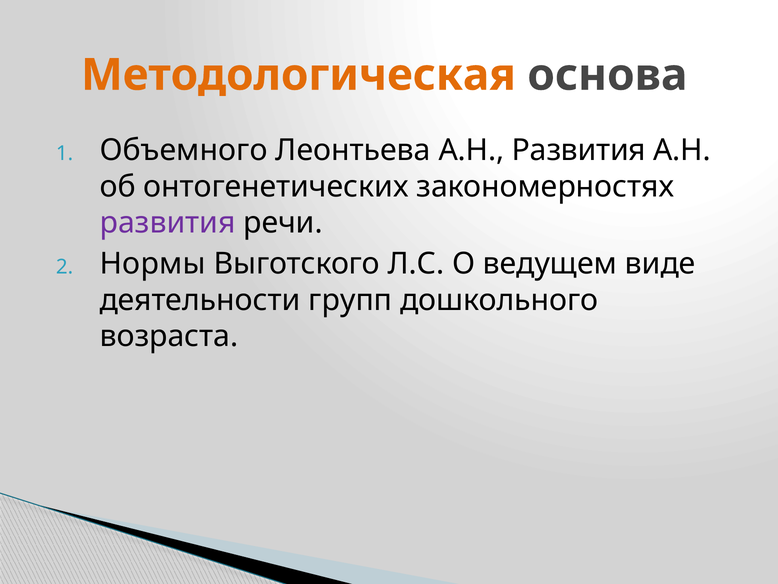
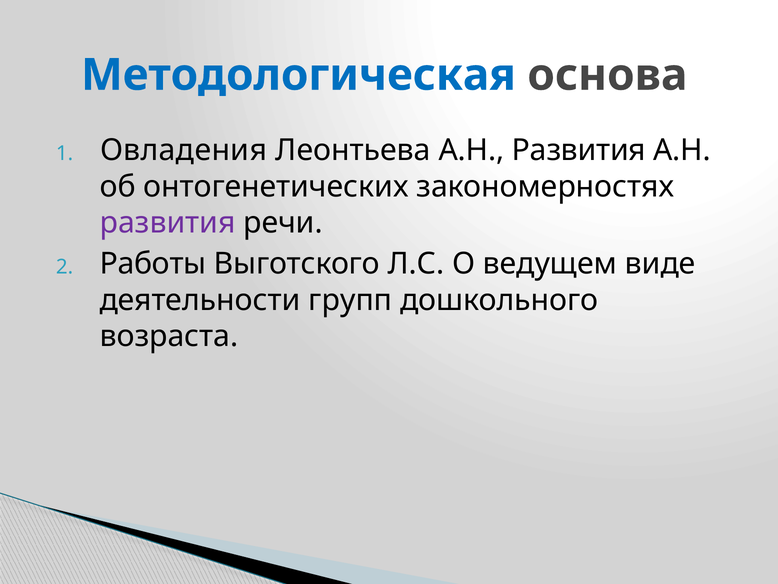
Методологическая colour: orange -> blue
Объемного: Объемного -> Овладения
Нормы: Нормы -> Работы
